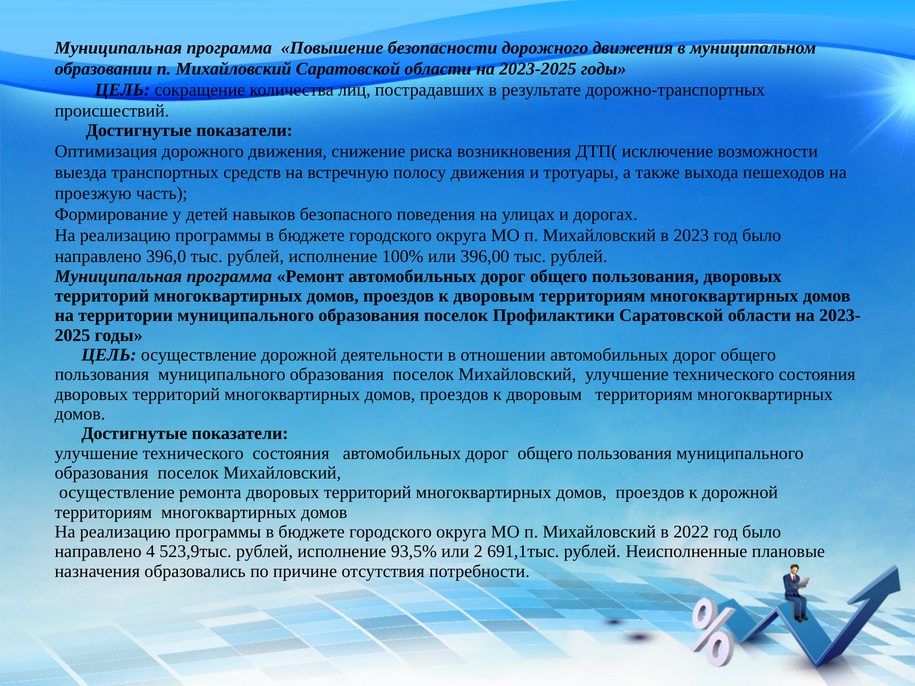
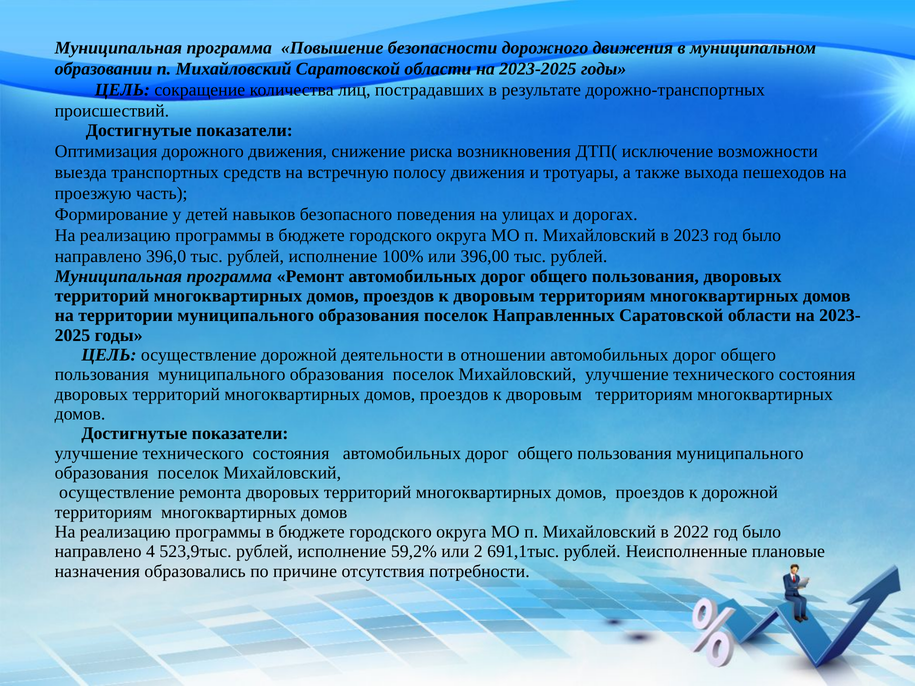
Профилактики: Профилактики -> Направленных
93,5%: 93,5% -> 59,2%
